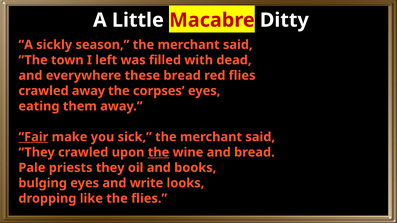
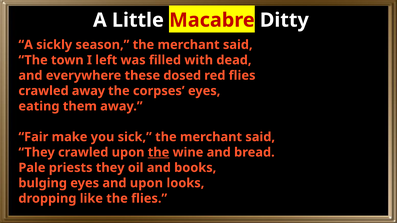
these bread: bread -> dosed
Fair underline: present -> none
and write: write -> upon
